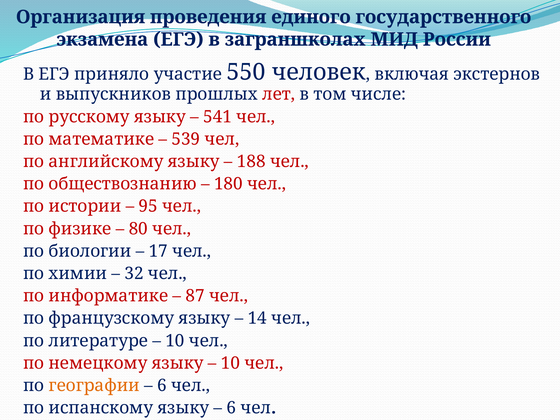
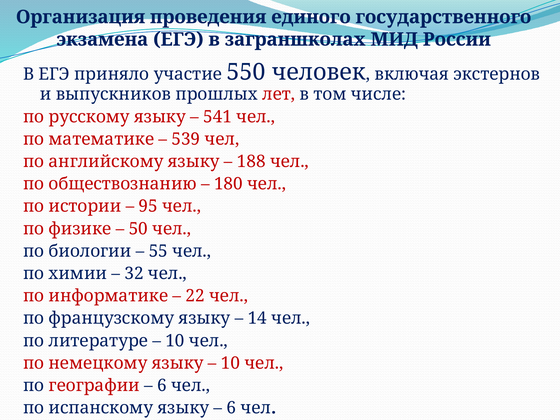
80: 80 -> 50
17: 17 -> 55
87: 87 -> 22
географии colour: orange -> red
